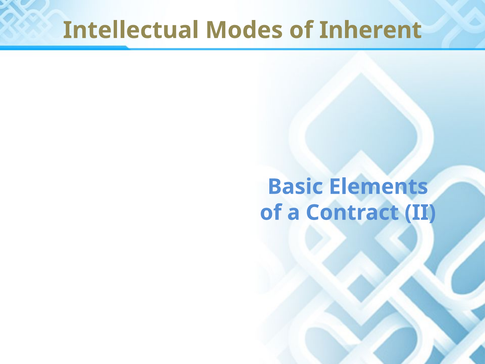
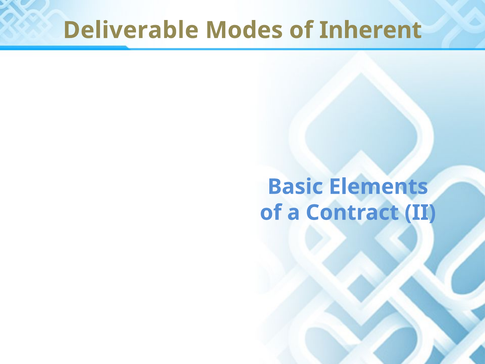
Intellectual: Intellectual -> Deliverable
